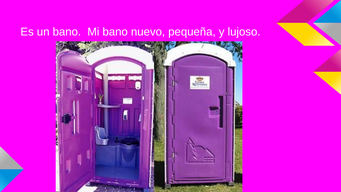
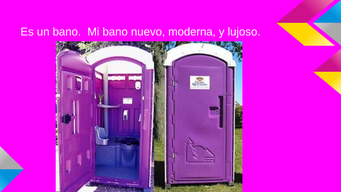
pequeña: pequeña -> moderna
